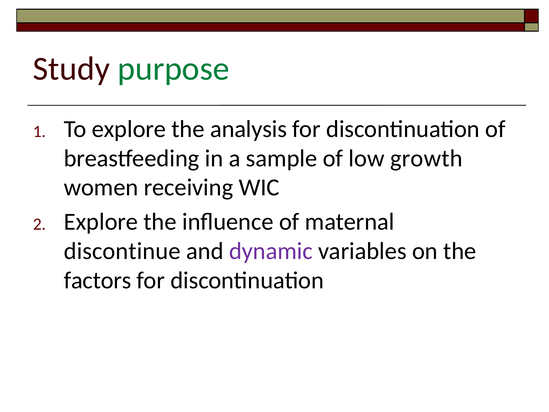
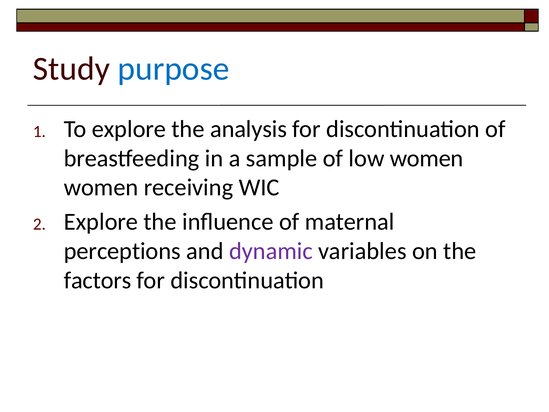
purpose colour: green -> blue
low growth: growth -> women
discontinue: discontinue -> perceptions
